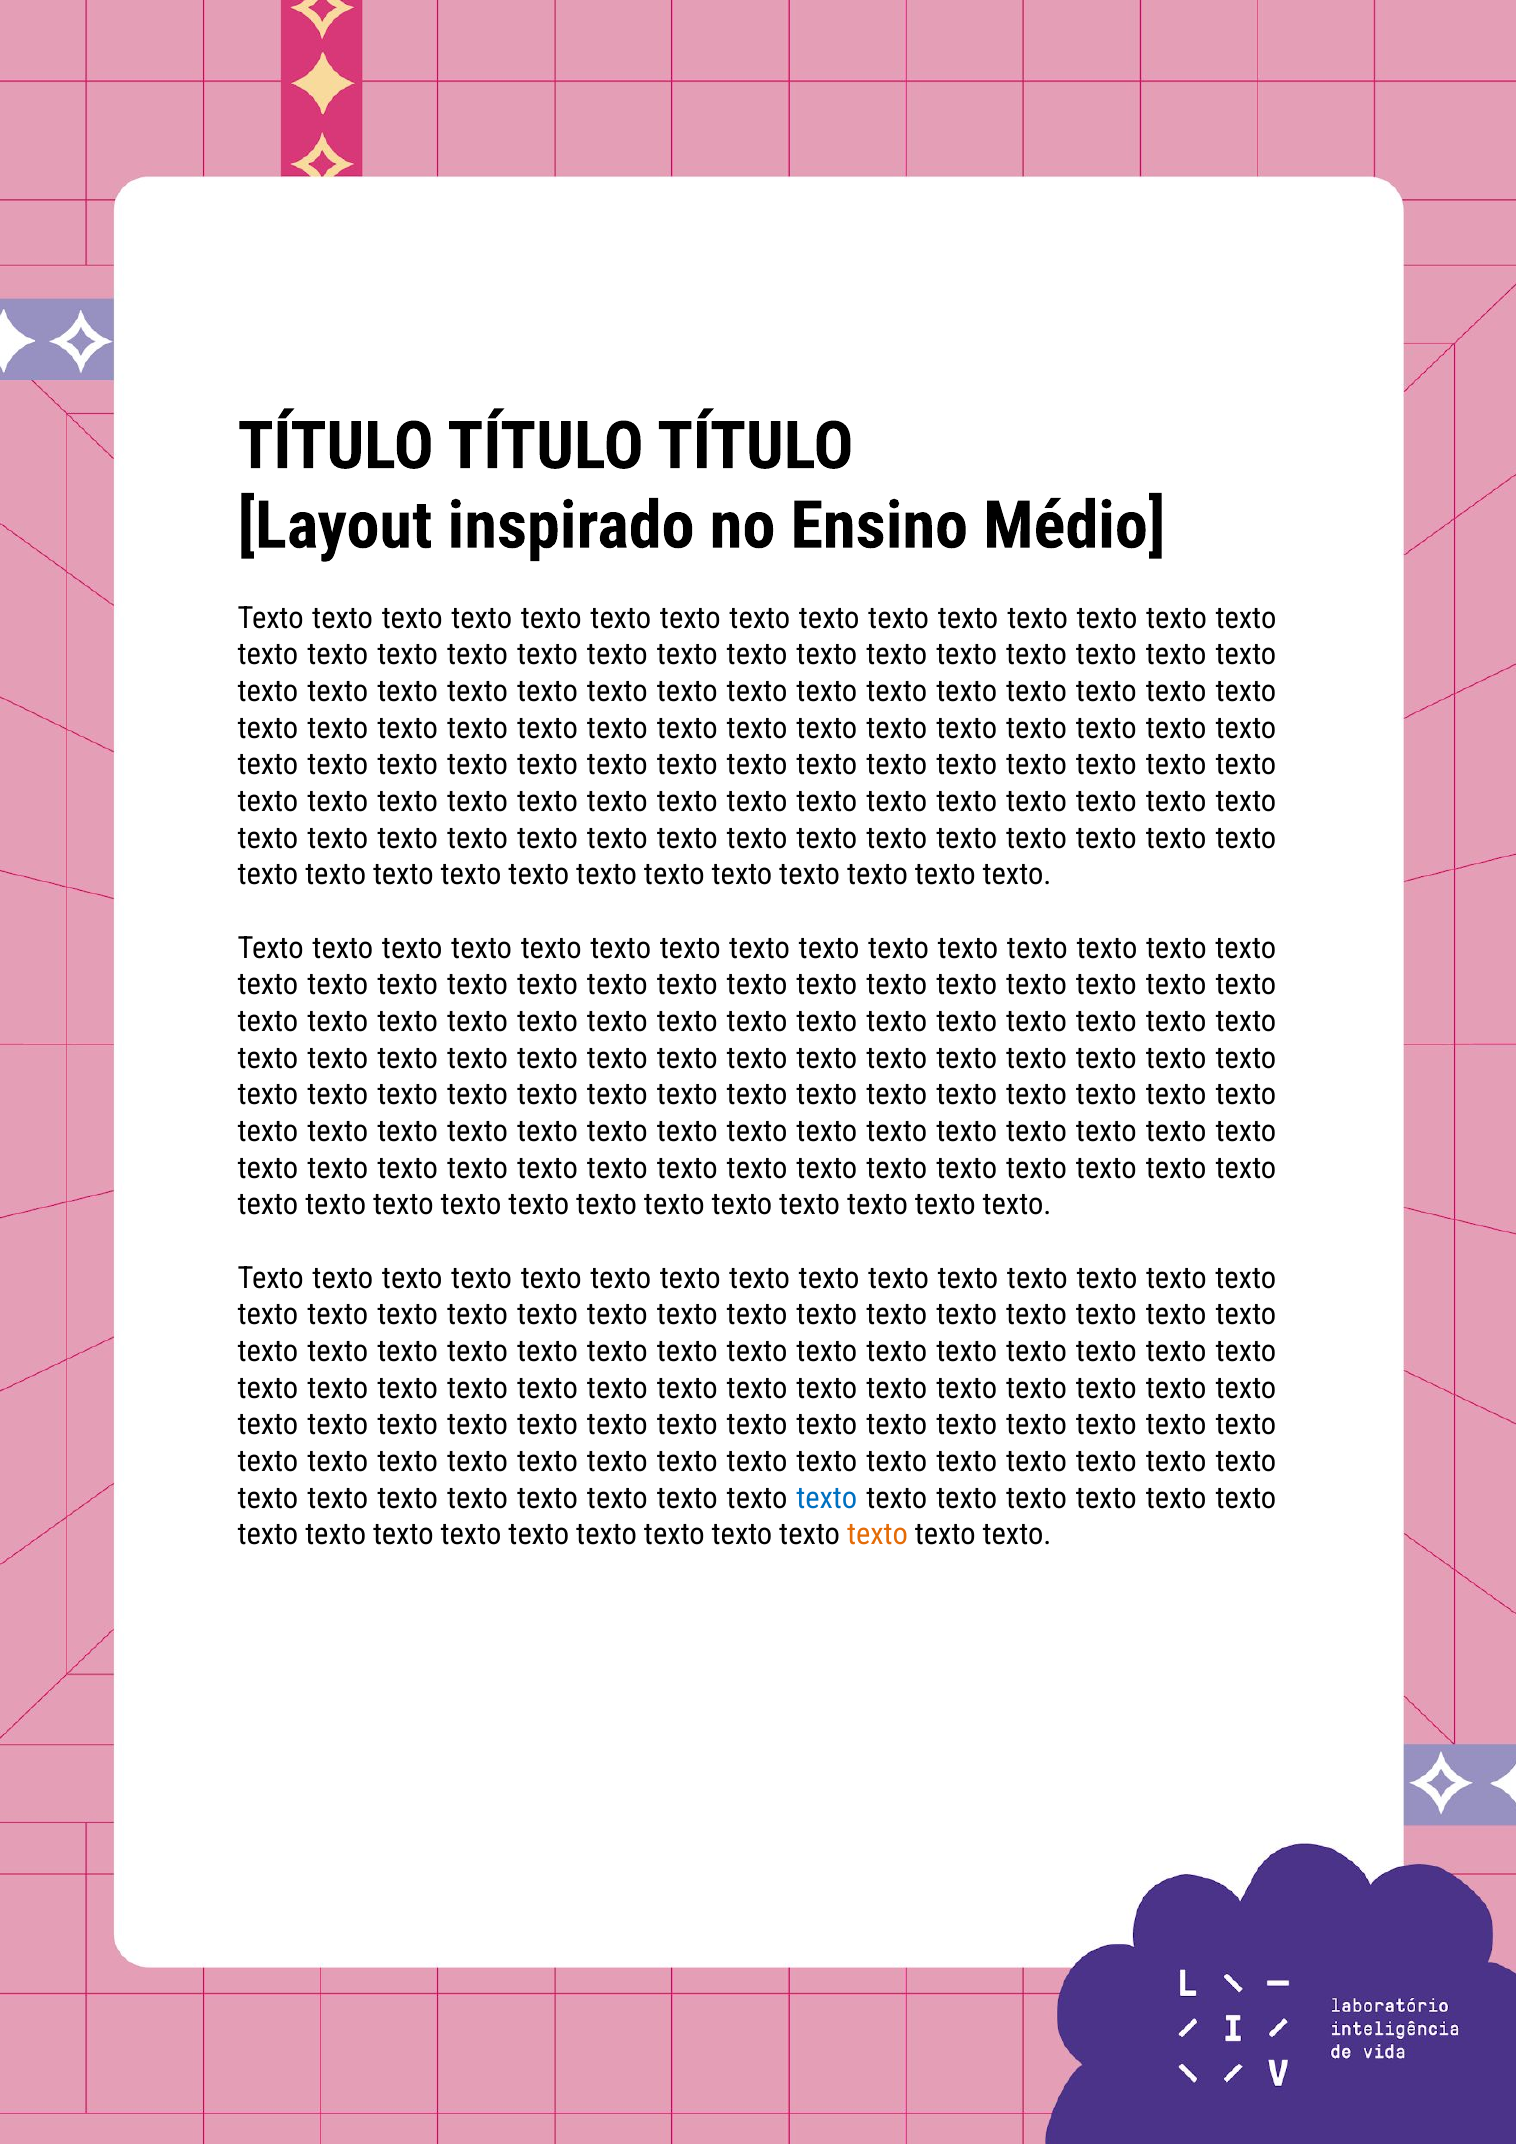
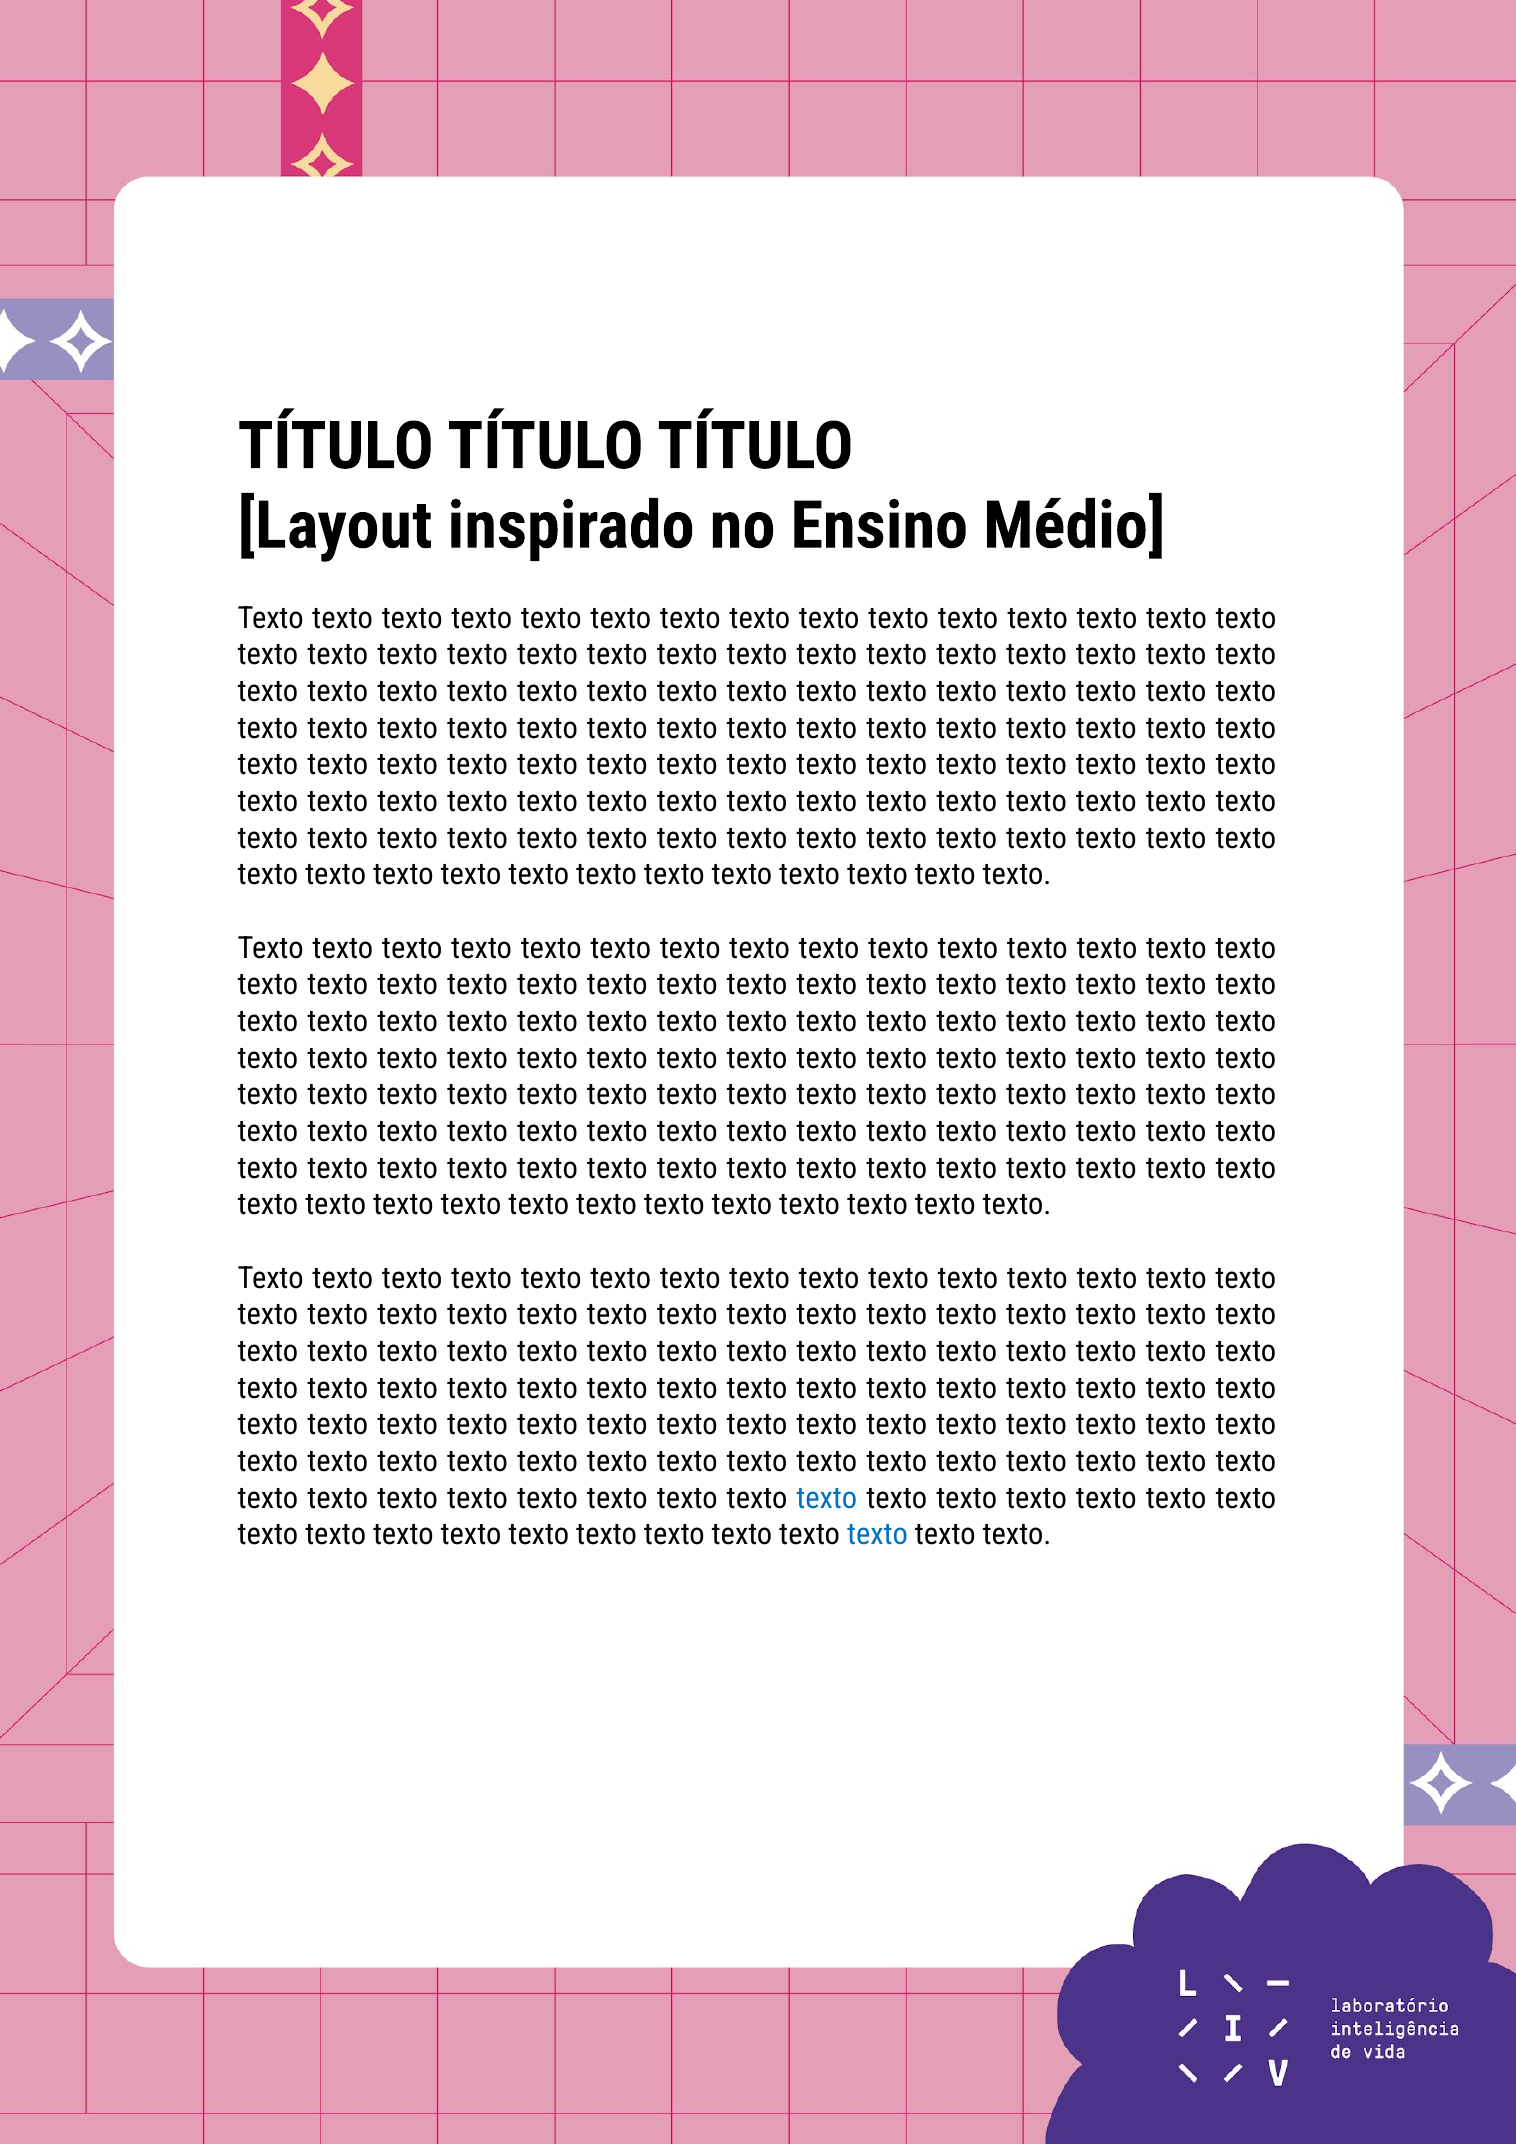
texto at (878, 1535) colour: orange -> blue
